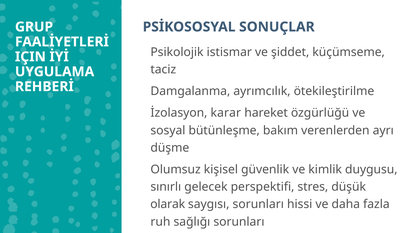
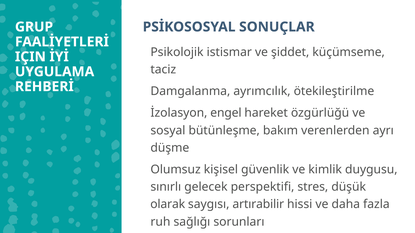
karar: karar -> engel
saygısı sorunları: sorunları -> artırabilir
